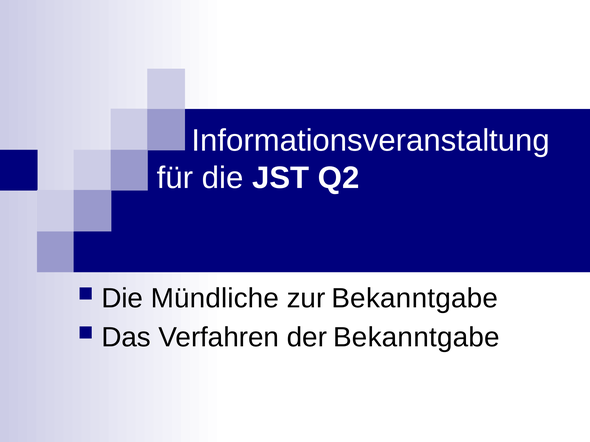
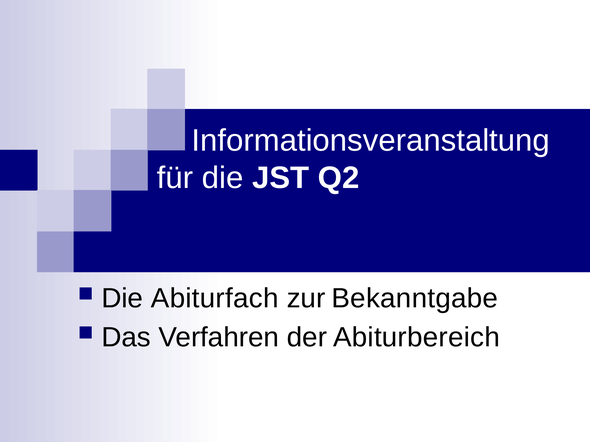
Mündliche: Mündliche -> Abiturfach
der Bekanntgabe: Bekanntgabe -> Abiturbereich
